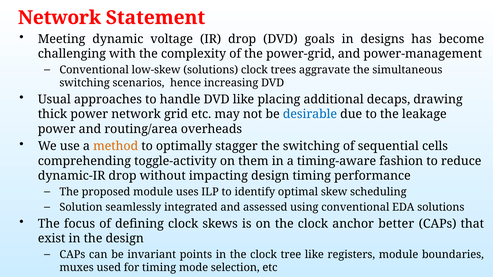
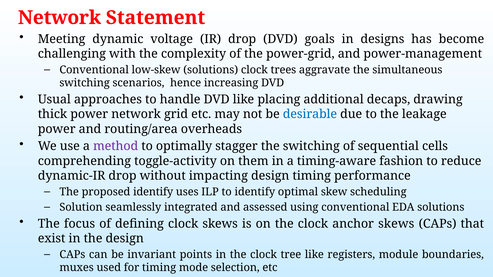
method colour: orange -> purple
proposed module: module -> identify
anchor better: better -> skews
